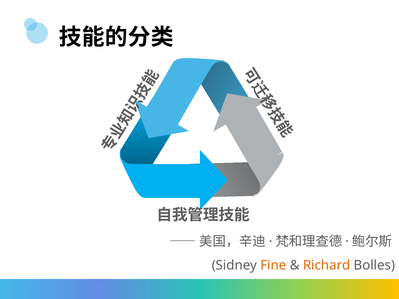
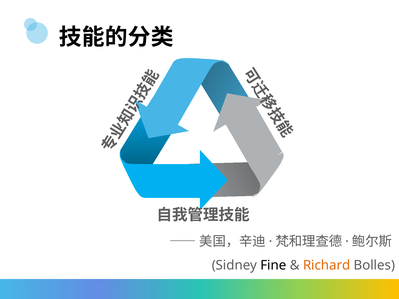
Fine colour: orange -> black
